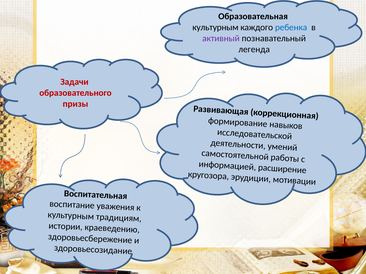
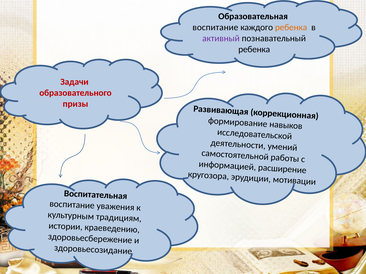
культурным at (215, 27): культурным -> воспитание
ребенка at (291, 27) colour: blue -> orange
легенда at (254, 49): легенда -> ребенка
